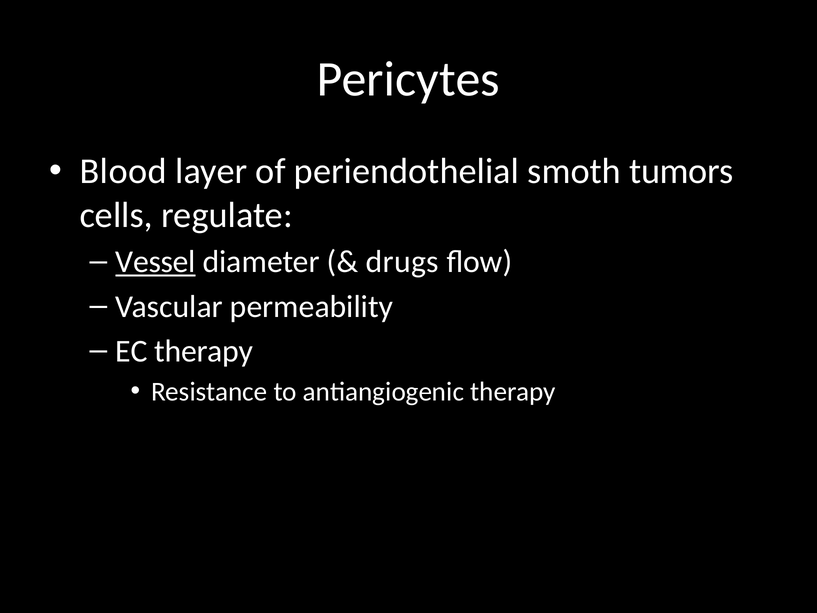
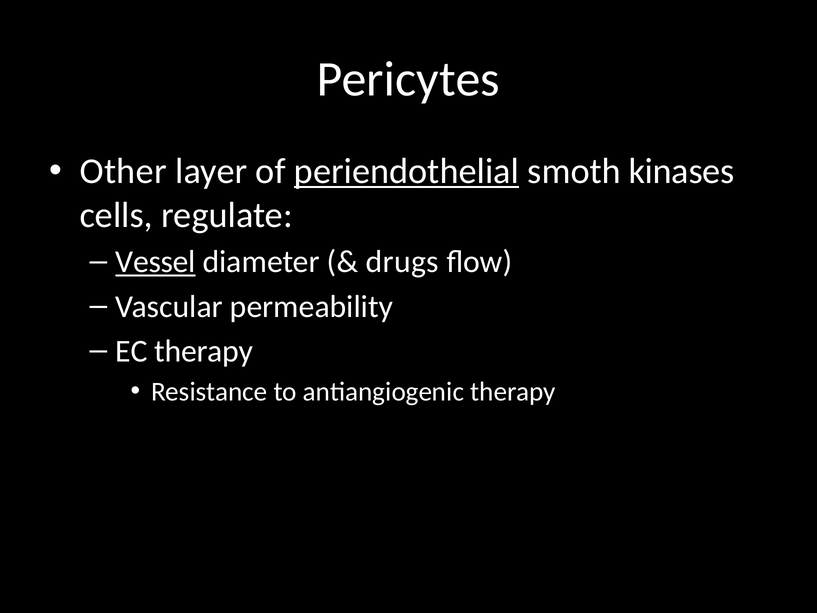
Blood: Blood -> Other
periendothelial underline: none -> present
tumors: tumors -> kinases
